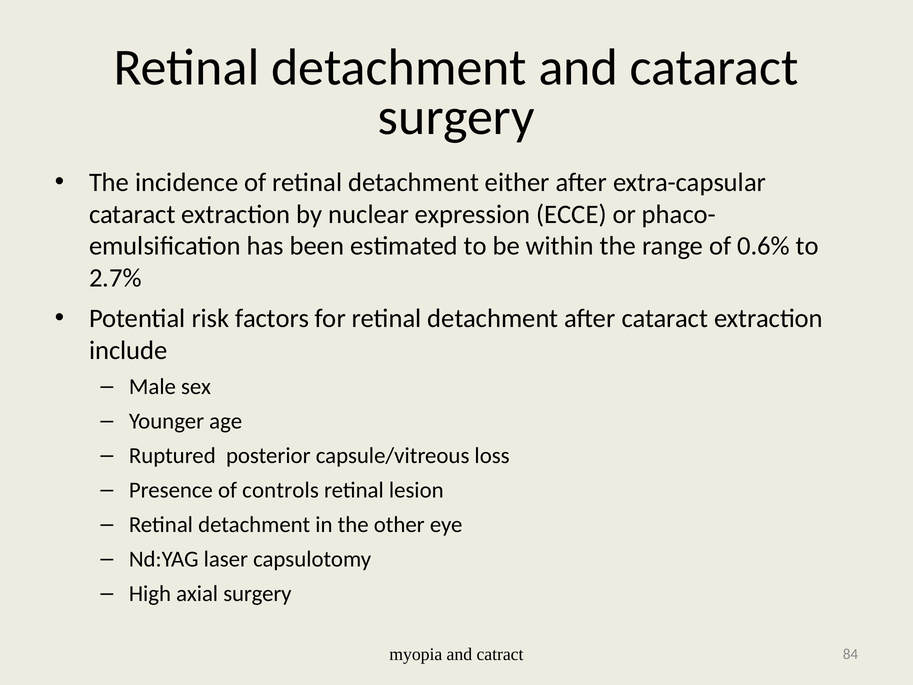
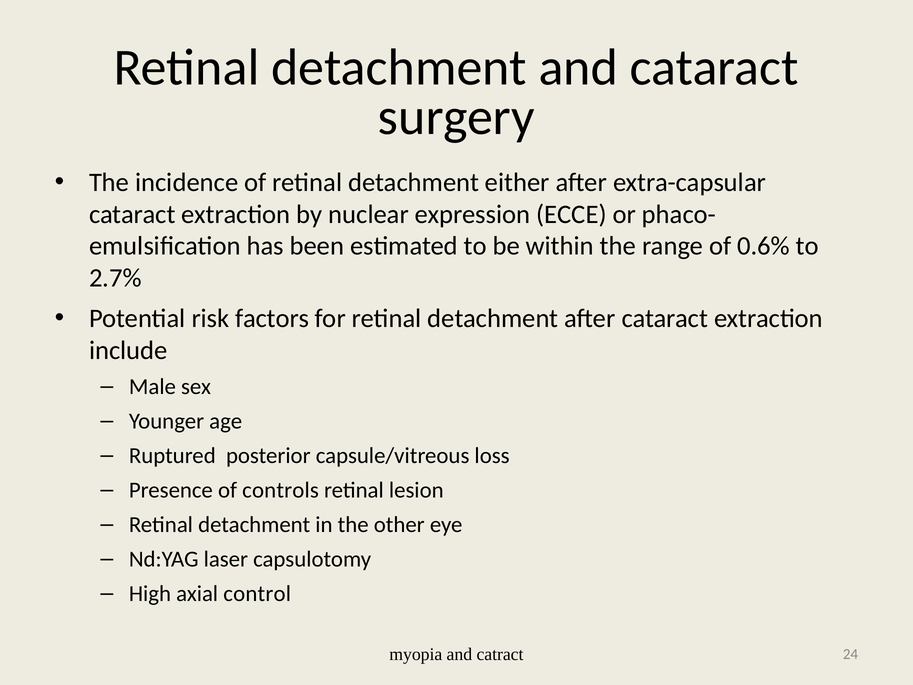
axial surgery: surgery -> control
84: 84 -> 24
